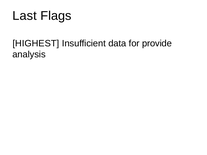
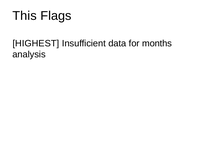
Last: Last -> This
provide: provide -> months
